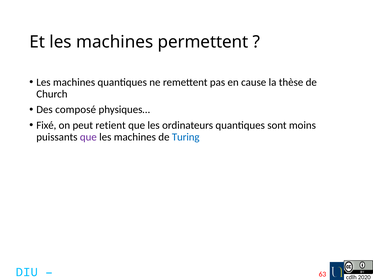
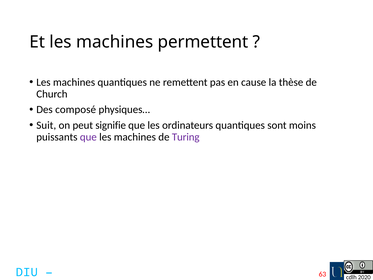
Fixé: Fixé -> Suit
retient: retient -> signifie
Turing colour: blue -> purple
